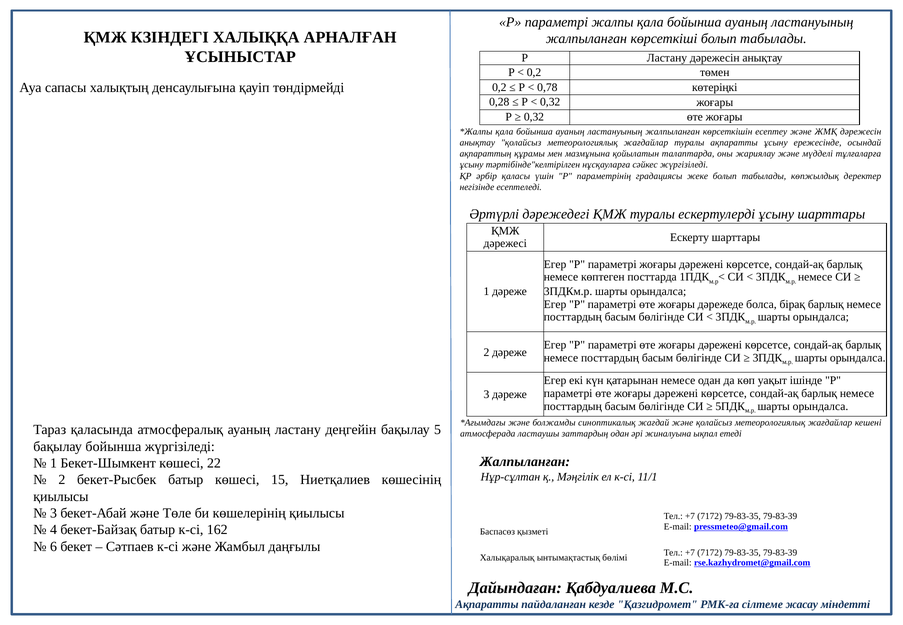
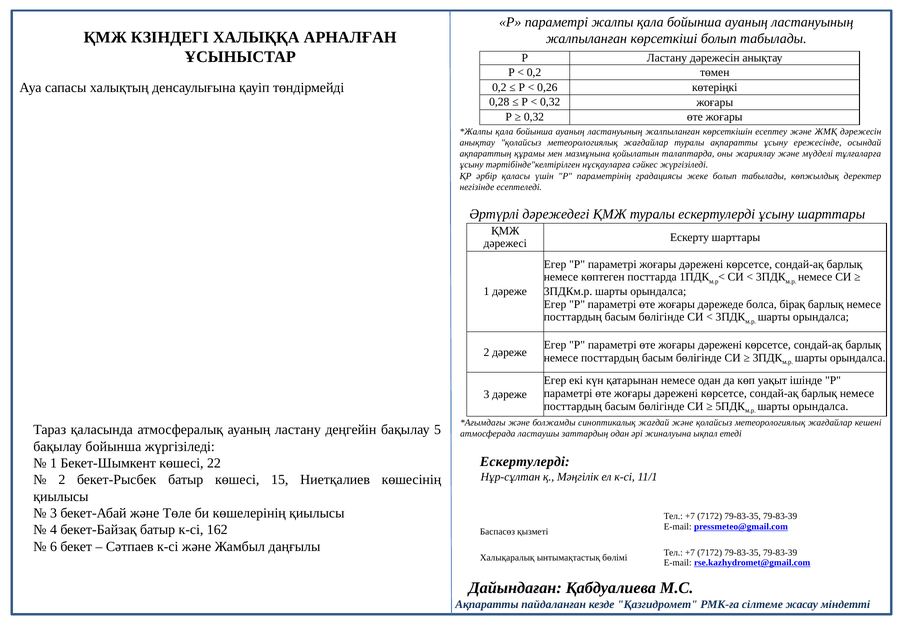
0,78: 0,78 -> 0,26
Жалпыланған at (525, 462): Жалпыланған -> Ескертулерді
